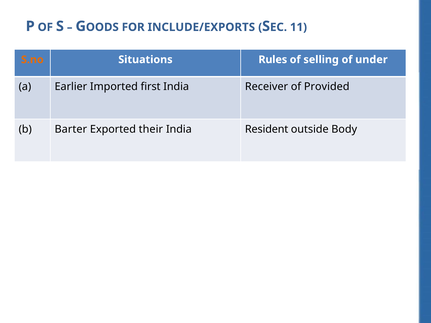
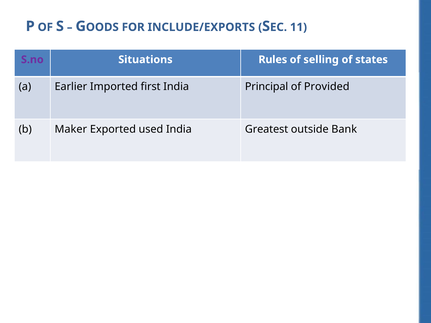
S.no colour: orange -> purple
under: under -> states
Receiver: Receiver -> Principal
Barter: Barter -> Maker
their: their -> used
Resident: Resident -> Greatest
Body: Body -> Bank
